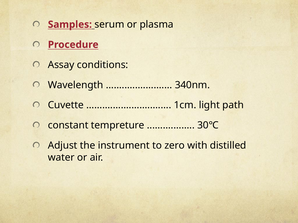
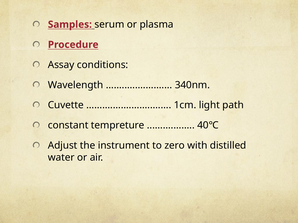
30℃: 30℃ -> 40℃
